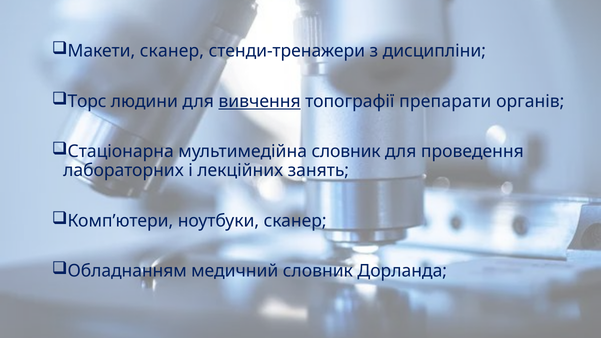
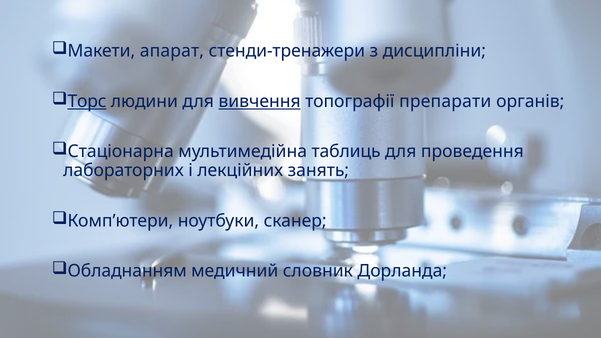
Макети сканер: сканер -> апарат
Торс underline: none -> present
мультимедійна словник: словник -> таблиць
